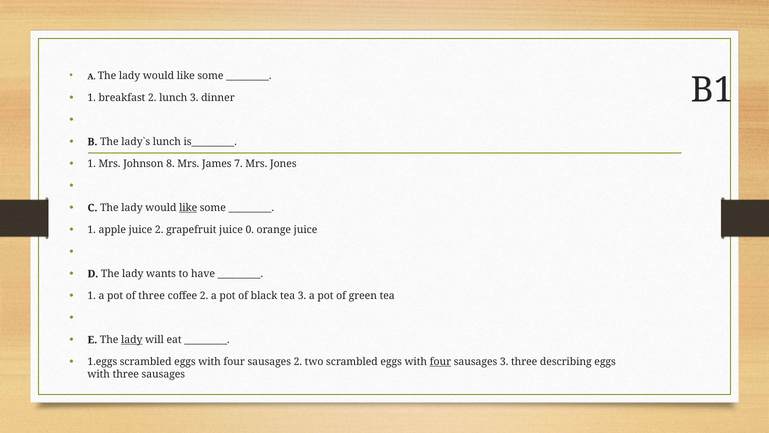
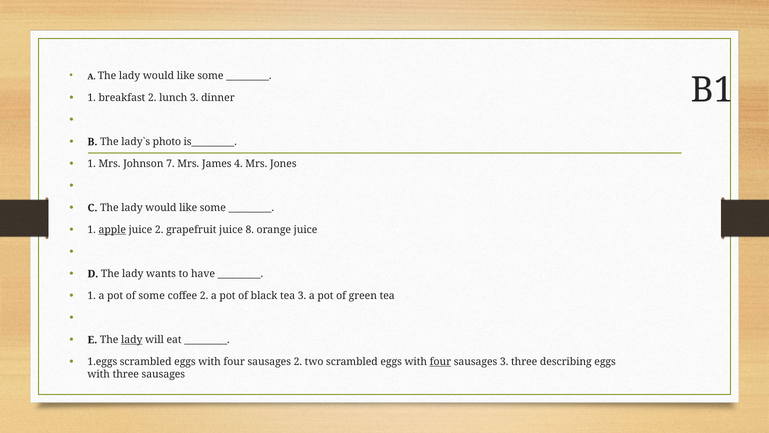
lunch at (167, 142): lunch -> photo
8: 8 -> 7
7: 7 -> 4
like at (188, 208) underline: present -> none
apple underline: none -> present
0: 0 -> 8
of three: three -> some
